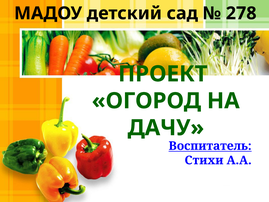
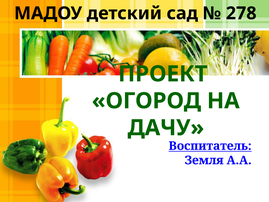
Стихи: Стихи -> Земля
